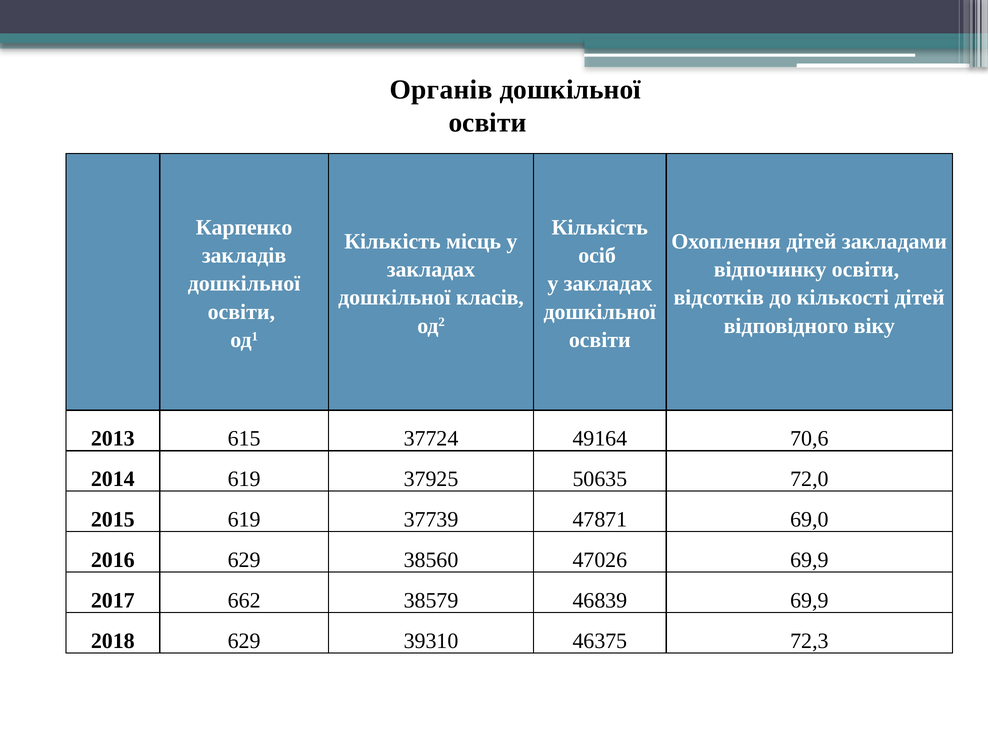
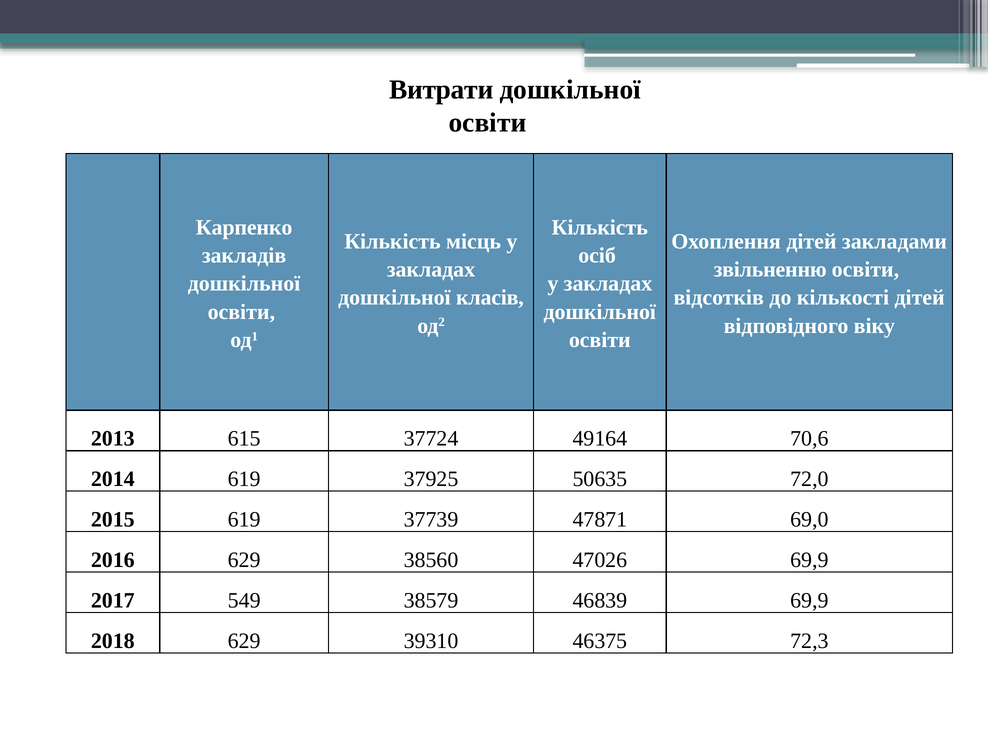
Органів: Органів -> Витрати
відпочинку: відпочинку -> звільненню
662: 662 -> 549
